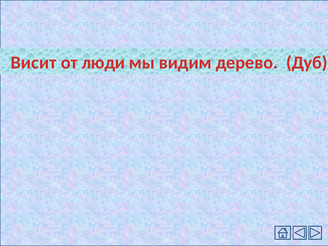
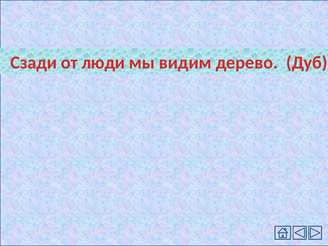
Висит: Висит -> Сзади
